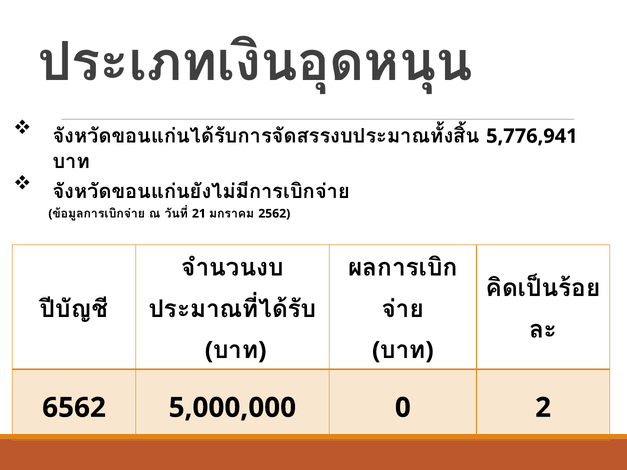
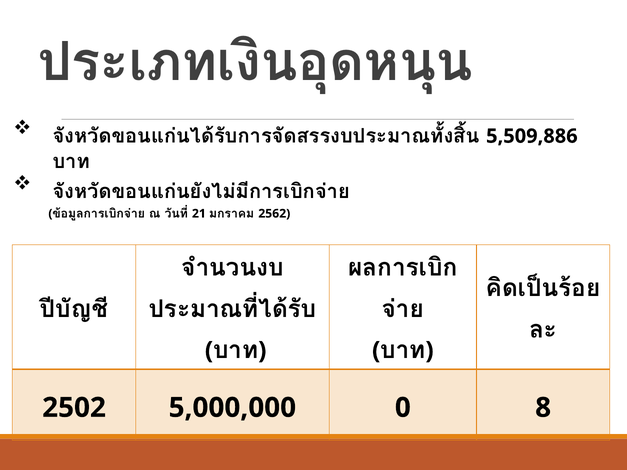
5,776,941: 5,776,941 -> 5,509,886
6562: 6562 -> 2502
2: 2 -> 8
